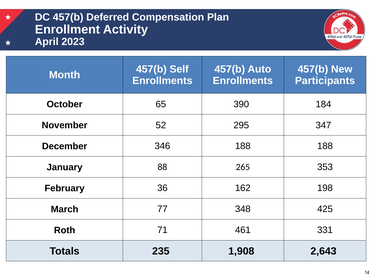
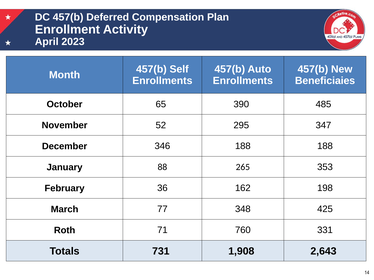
Participants: Participants -> Beneficiaies
184: 184 -> 485
461: 461 -> 760
235: 235 -> 731
